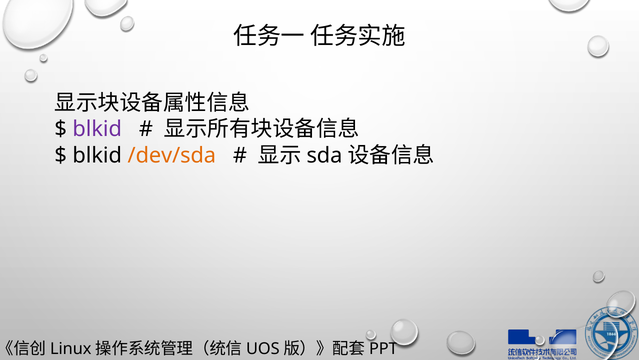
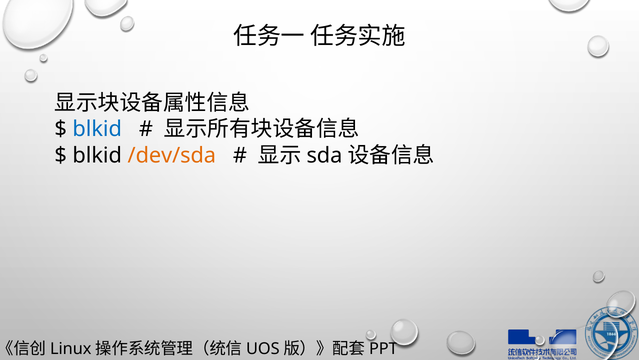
blkid at (97, 129) colour: purple -> blue
